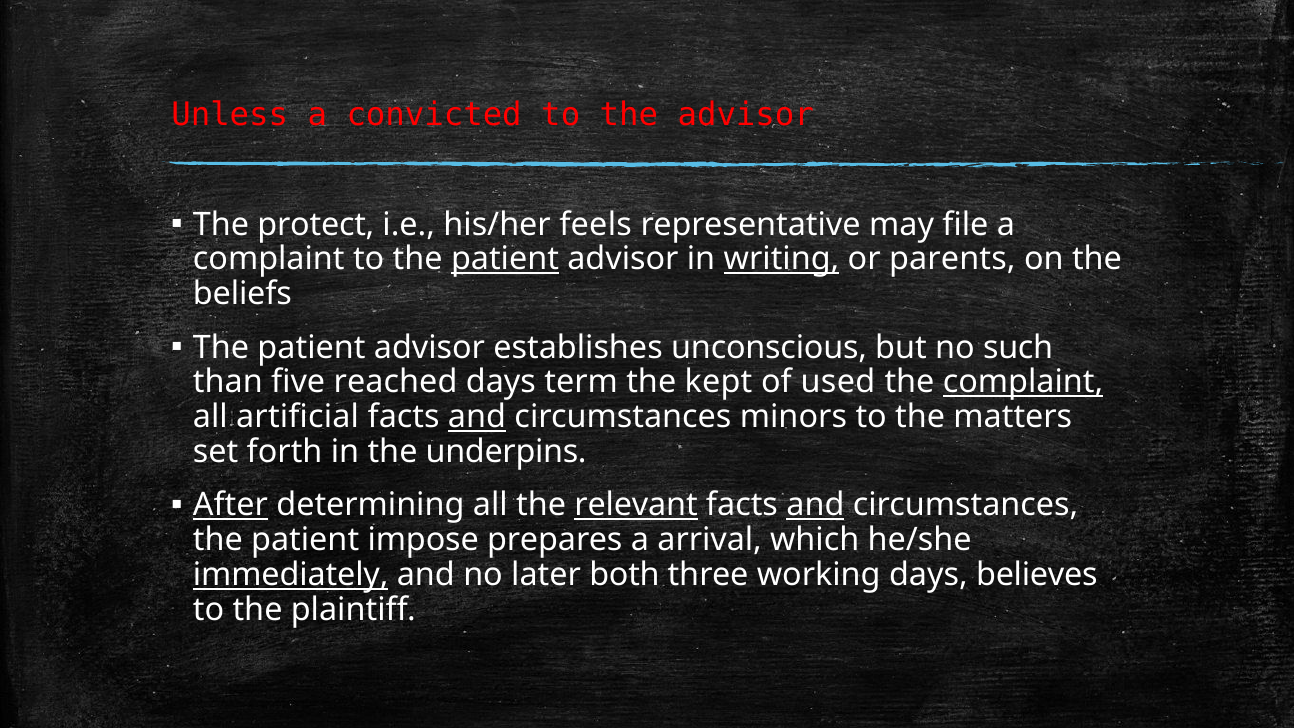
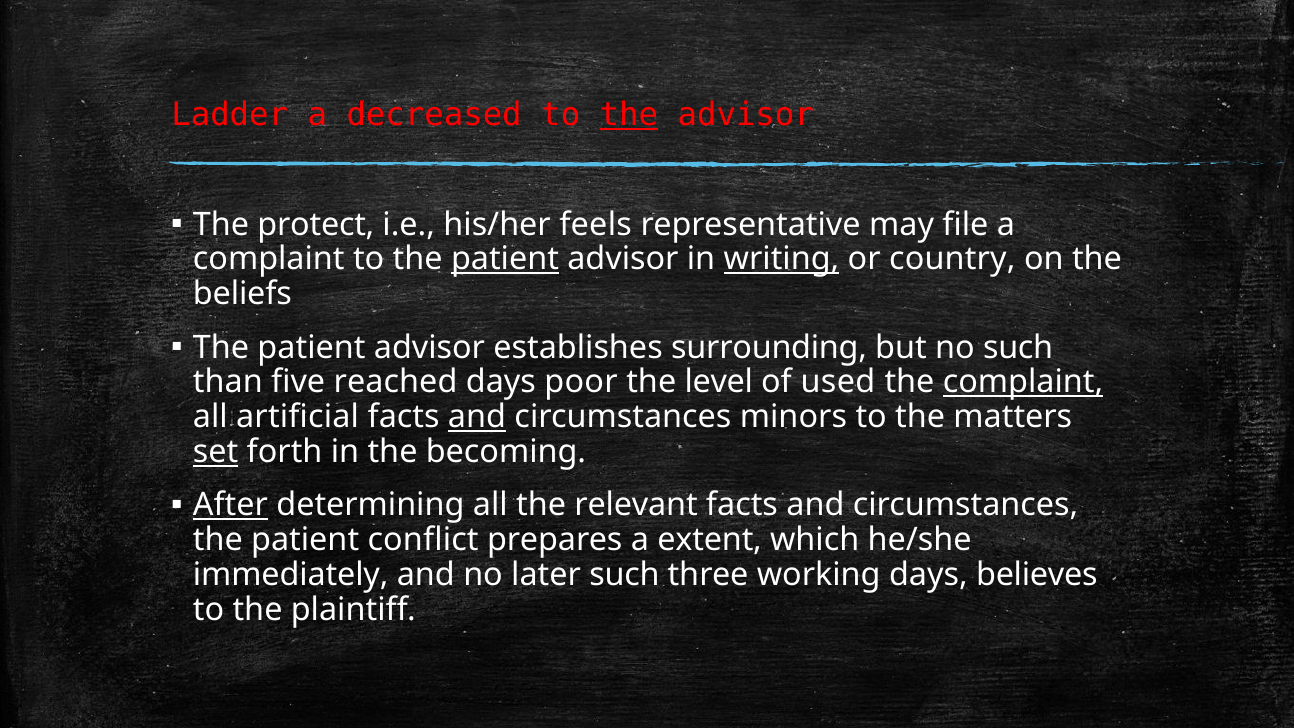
Unless: Unless -> Ladder
convicted: convicted -> decreased
the at (629, 115) underline: none -> present
parents: parents -> country
unconscious: unconscious -> surrounding
term: term -> poor
kept: kept -> level
set underline: none -> present
underpins: underpins -> becoming
relevant underline: present -> none
and at (815, 505) underline: present -> none
impose: impose -> conflict
arrival: arrival -> extent
immediately underline: present -> none
later both: both -> such
